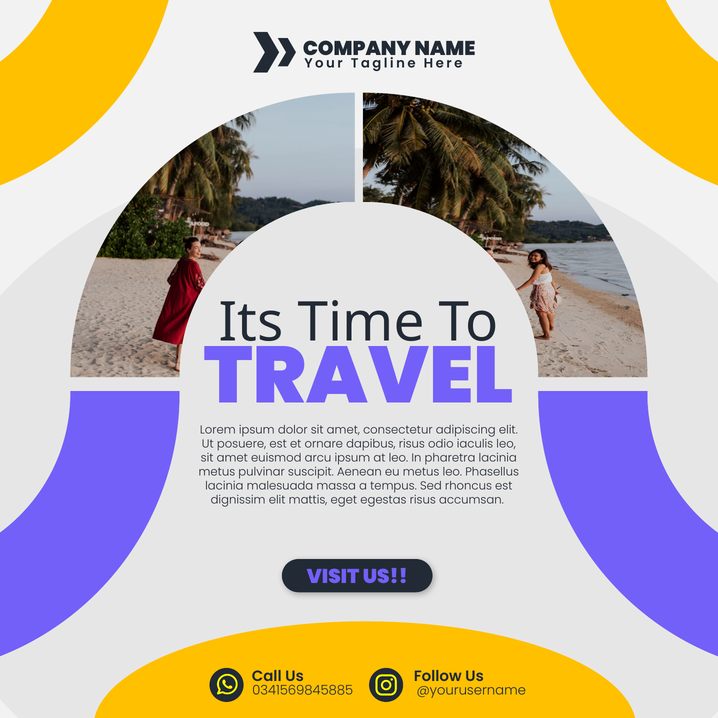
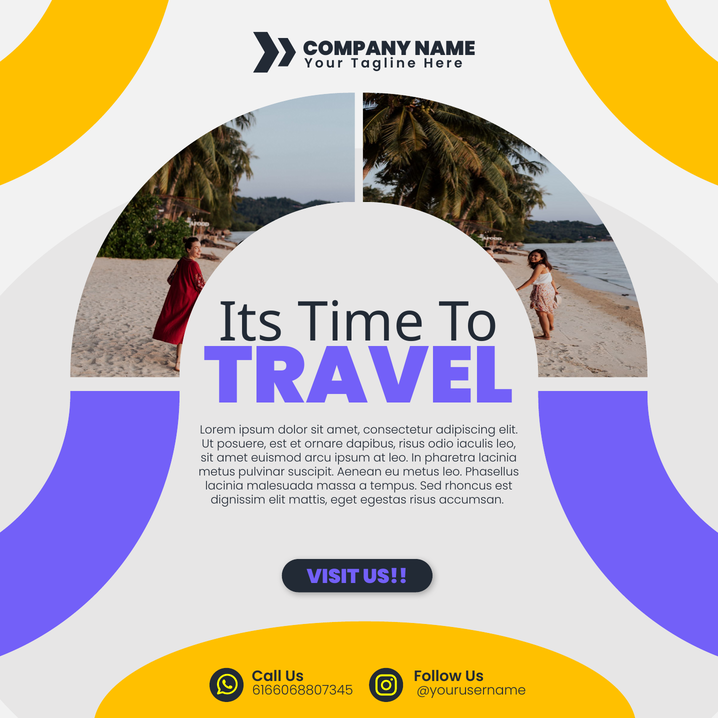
0341569845885: 0341569845885 -> 6166068807345
